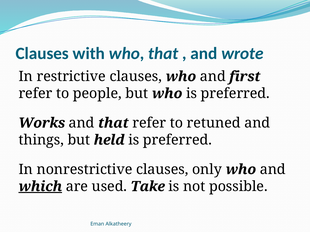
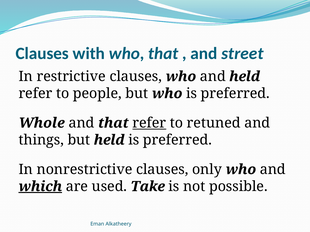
wrote: wrote -> street
and first: first -> held
Works: Works -> Whole
refer at (149, 123) underline: none -> present
